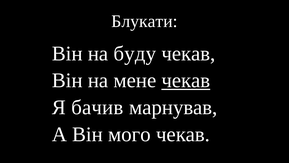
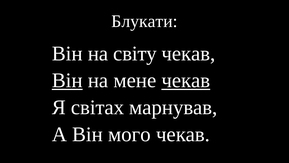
буду: буду -> світу
Він at (67, 80) underline: none -> present
бачив: бачив -> світах
